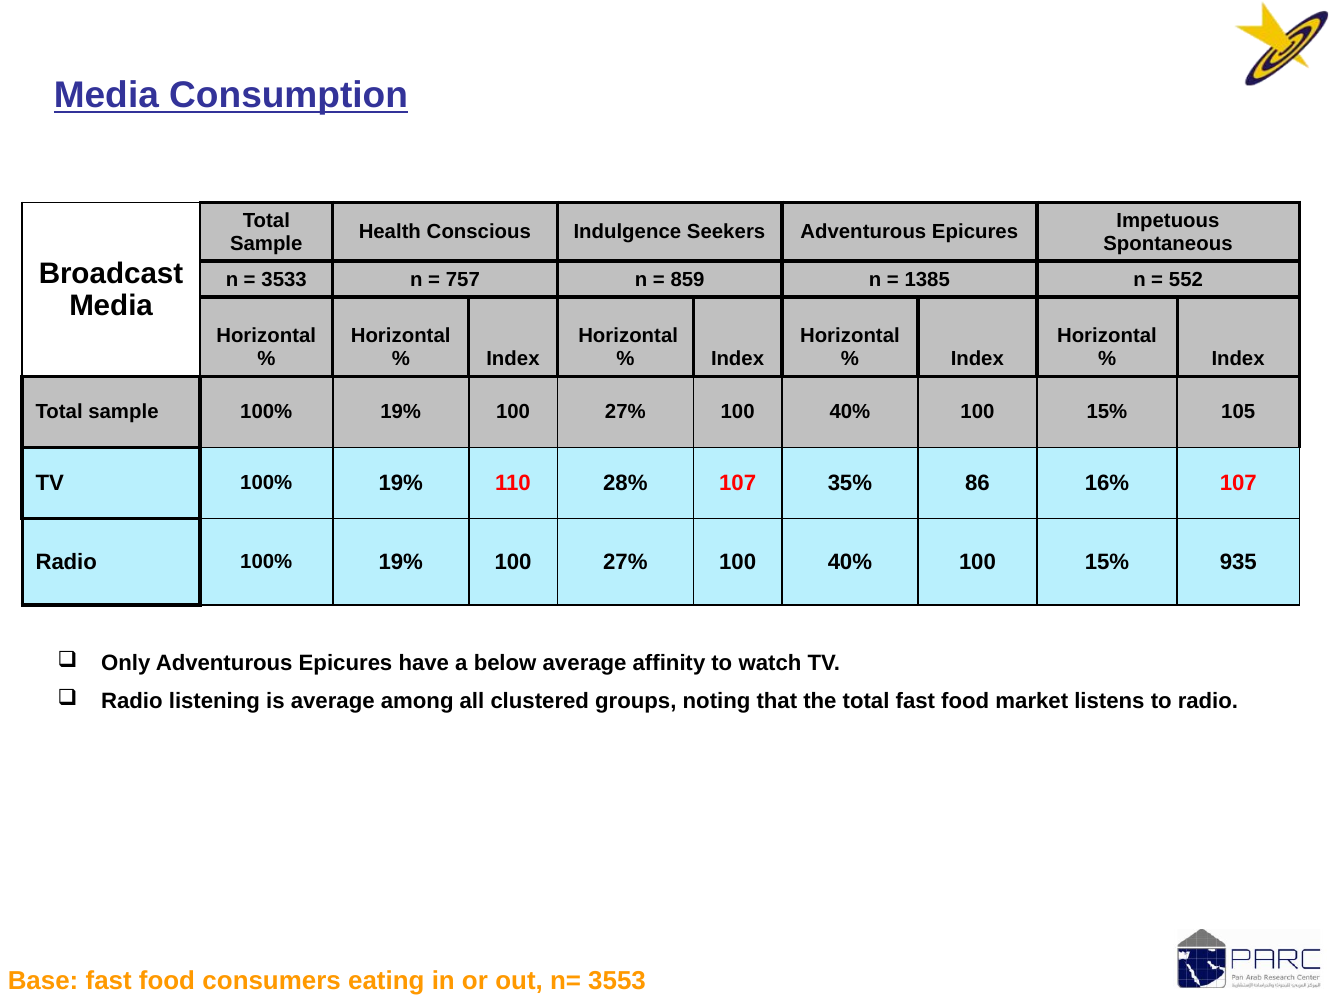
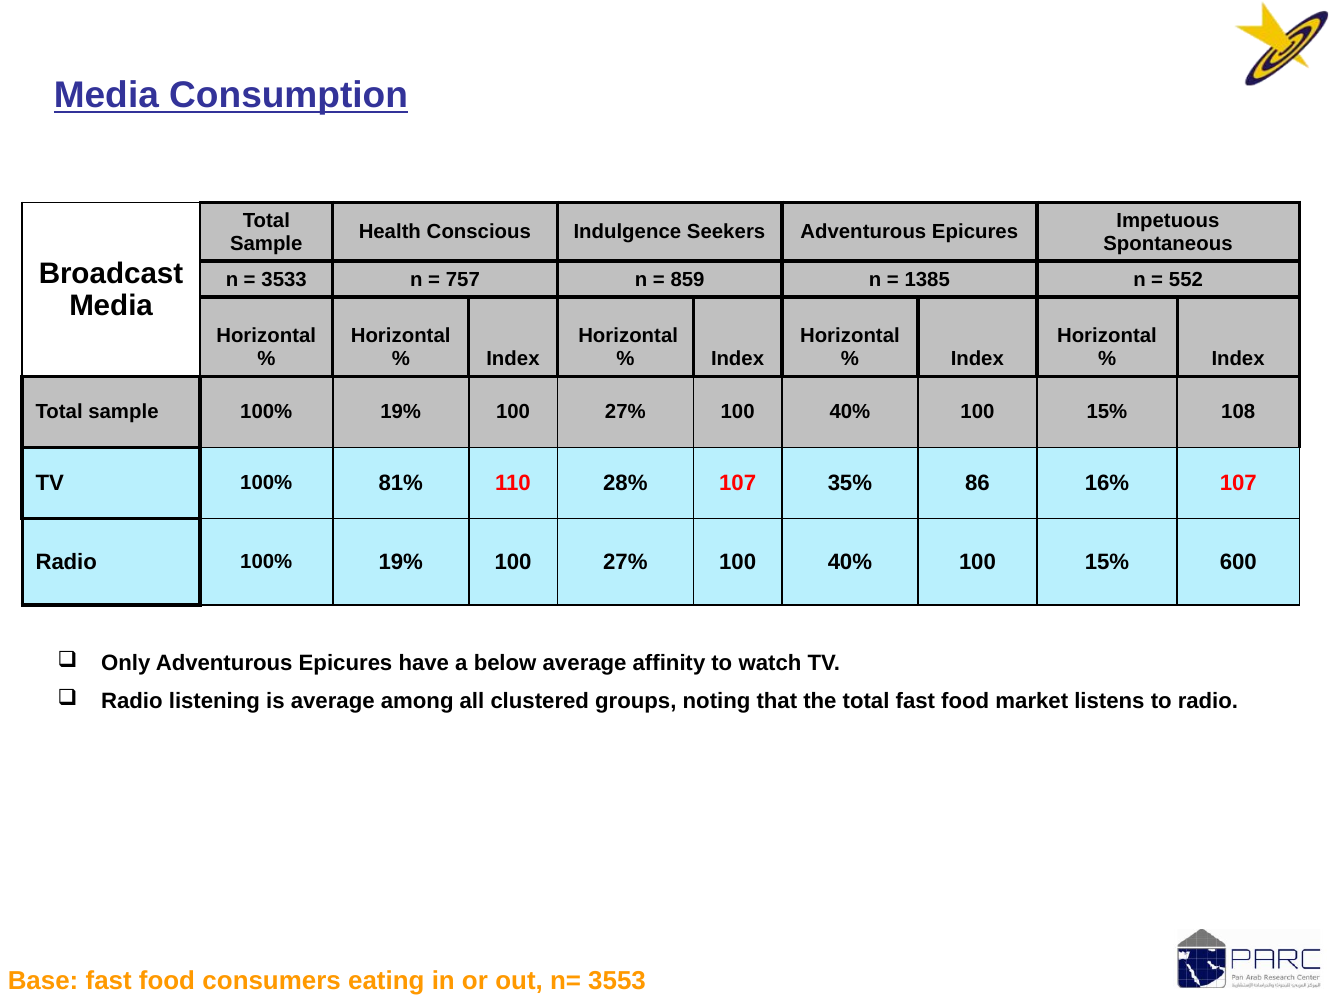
105: 105 -> 108
TV 100% 19%: 19% -> 81%
935: 935 -> 600
